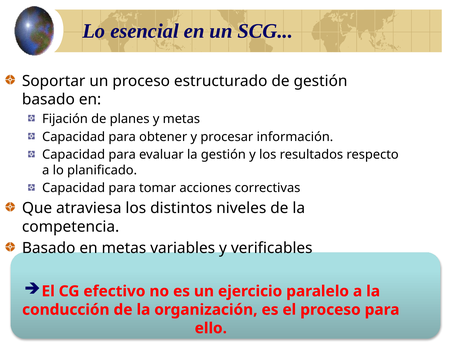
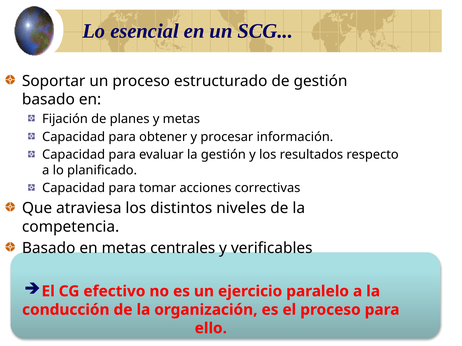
variables: variables -> centrales
